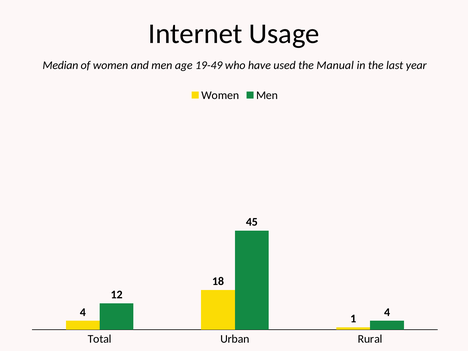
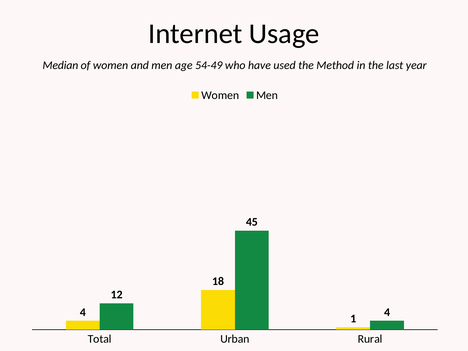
19-49: 19-49 -> 54-49
Manual: Manual -> Method
